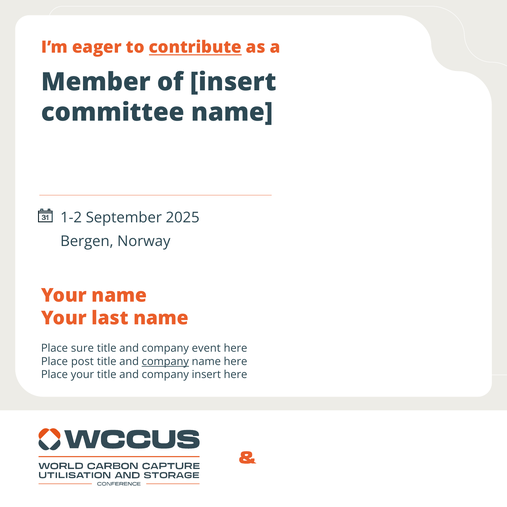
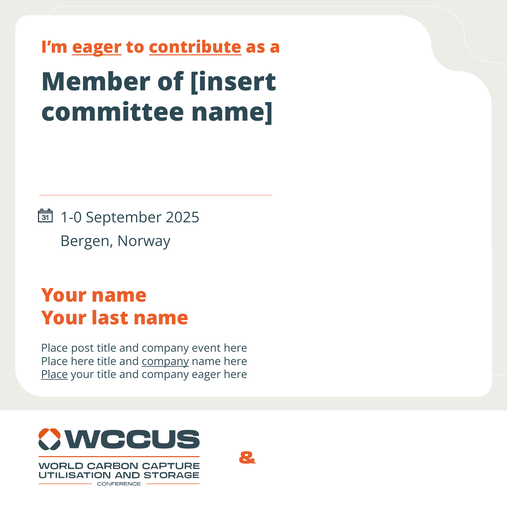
eager at (97, 47) underline: none -> present
1-2: 1-2 -> 1-0
sure: sure -> post
Place post: post -> here
Place at (54, 375) underline: none -> present
company insert: insert -> eager
